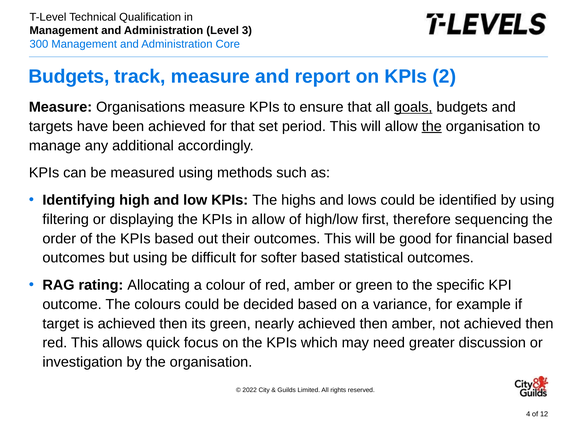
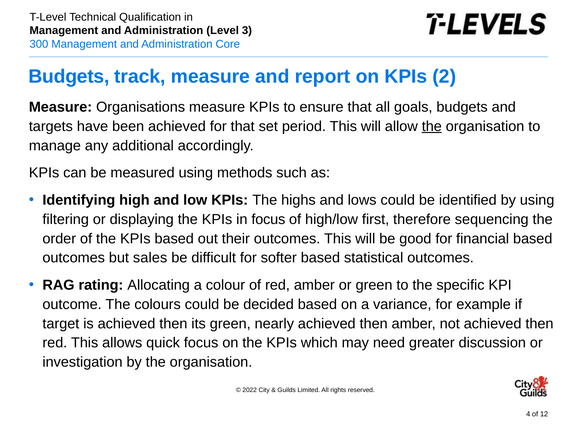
goals underline: present -> none
in allow: allow -> focus
but using: using -> sales
